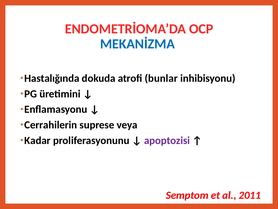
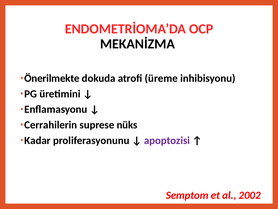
MEKANİZMA colour: blue -> black
Hastalığında: Hastalığında -> Önerilmekte
bunlar: bunlar -> üreme
veya: veya -> nüks
2011: 2011 -> 2002
